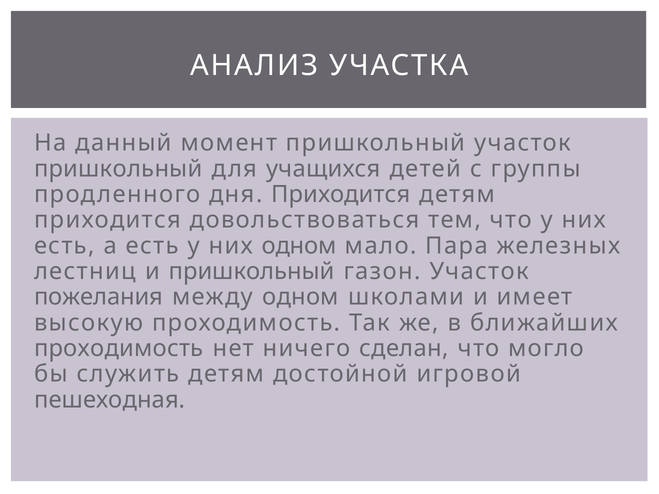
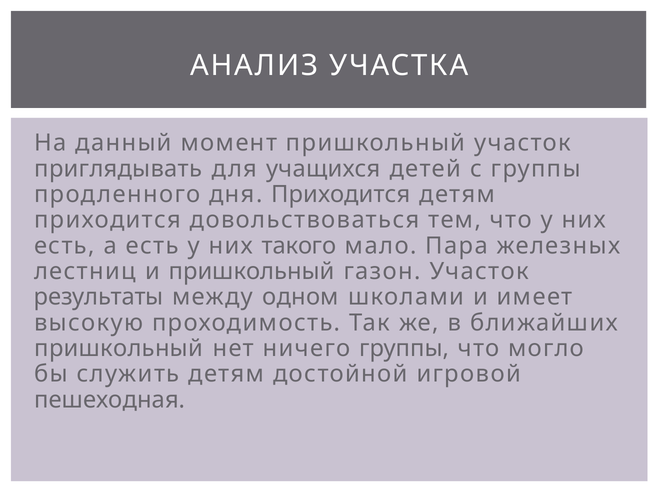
пришкольный at (118, 169): пришкольный -> приглядывать
них одном: одном -> такого
пожелания: пожелания -> результаты
проходимость at (119, 349): проходимость -> пришкольный
ничего сделан: сделан -> группы
